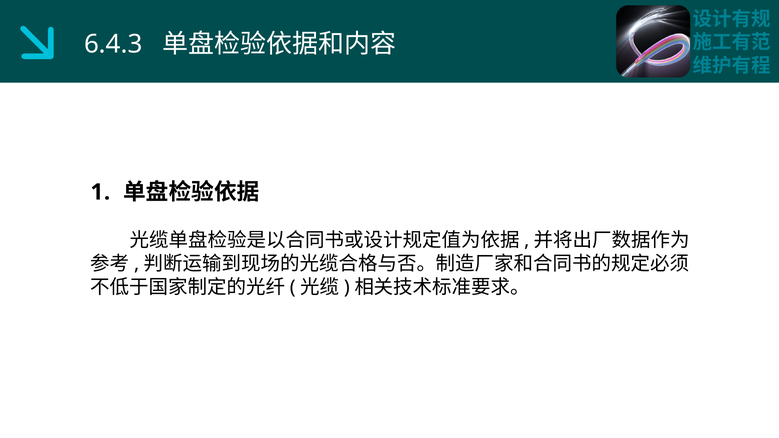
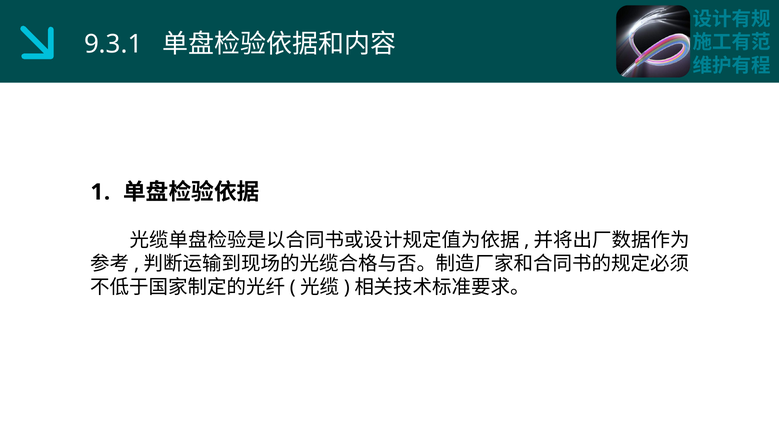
6.4.3: 6.4.3 -> 9.3.1
